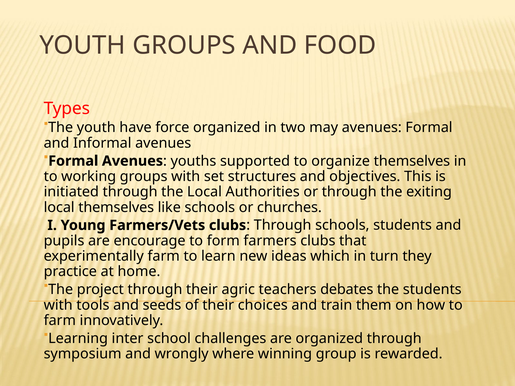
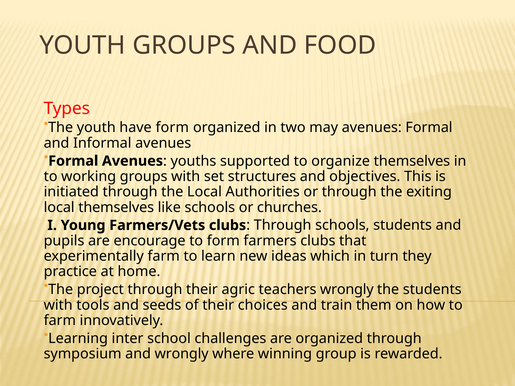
have force: force -> form
teachers debates: debates -> wrongly
